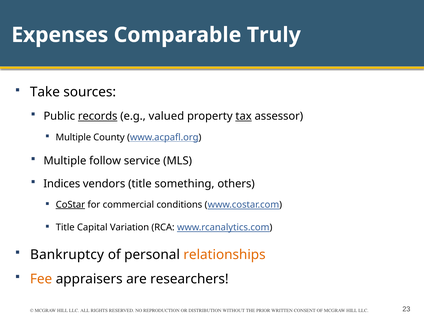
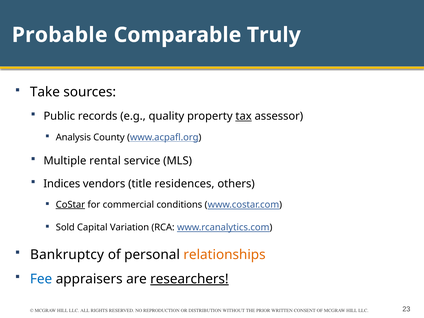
Expenses: Expenses -> Probable
records underline: present -> none
valued: valued -> quality
Multiple at (73, 137): Multiple -> Analysis
follow: follow -> rental
something: something -> residences
Title at (65, 227): Title -> Sold
Fee colour: orange -> blue
researchers underline: none -> present
